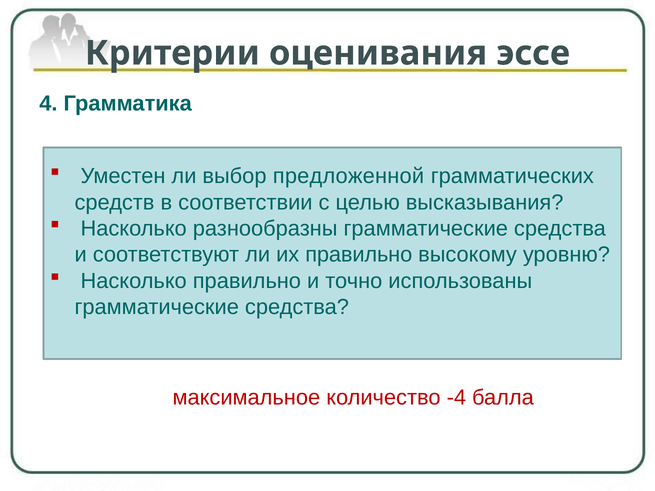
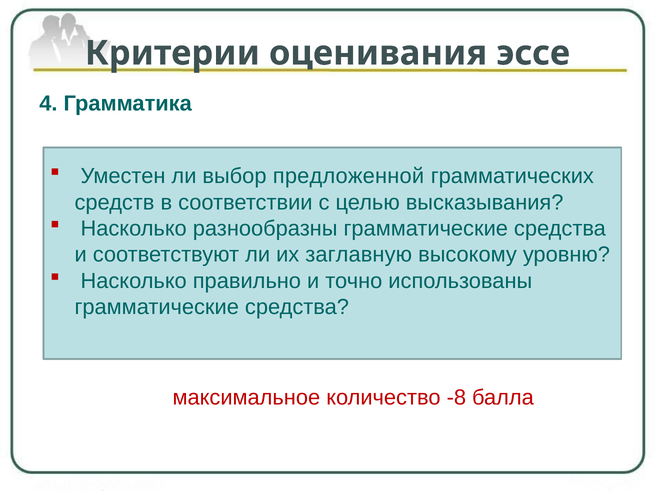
их правильно: правильно -> заглавную
-4: -4 -> -8
